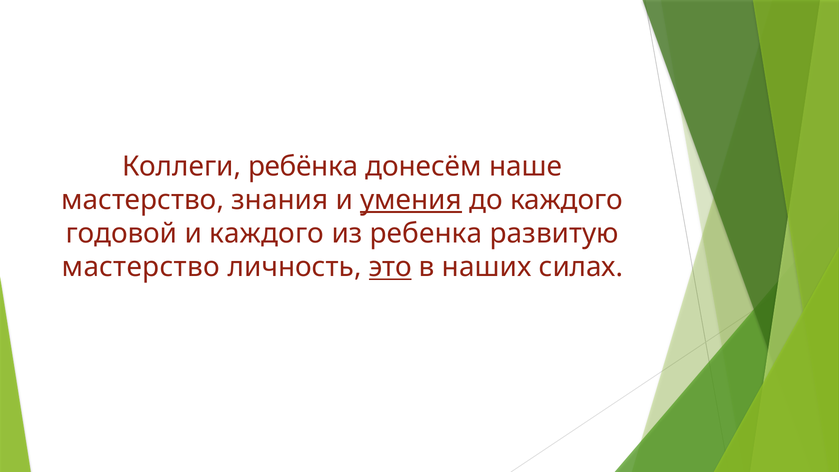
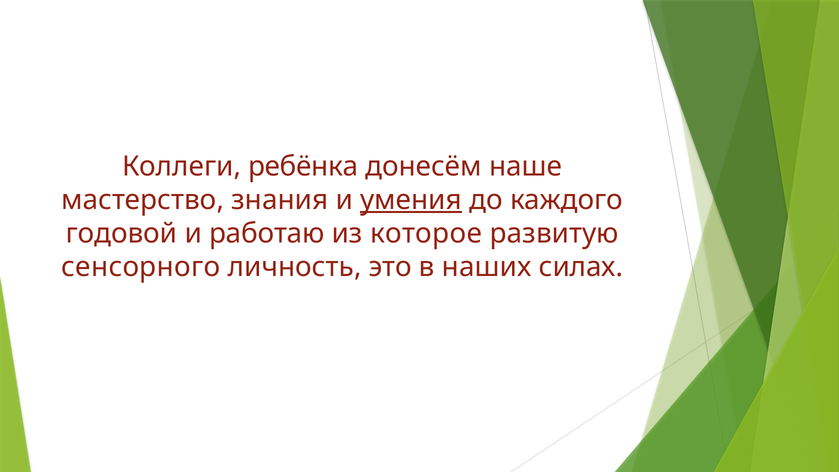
и каждого: каждого -> работаю
ребенка: ребенка -> которое
мастерство at (141, 267): мастерство -> сенсорного
это underline: present -> none
